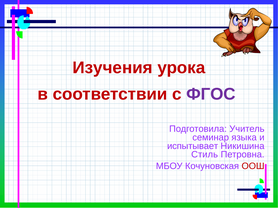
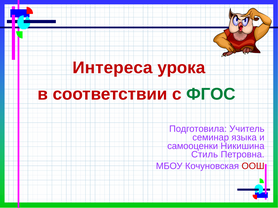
Изучения: Изучения -> Интереса
ФГОС colour: purple -> green
испытывает: испытывает -> самооценки
